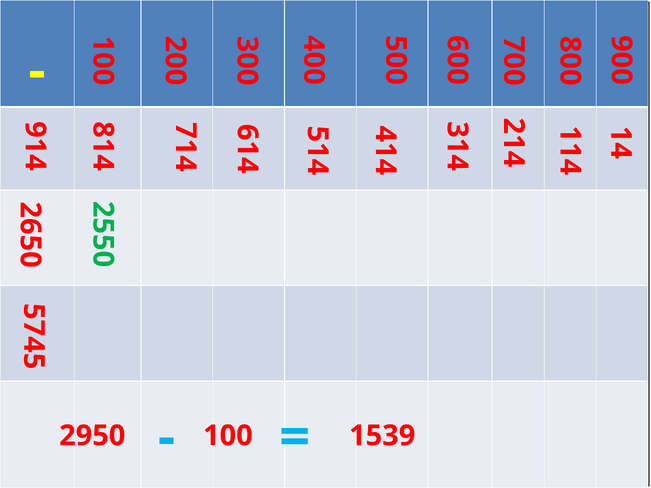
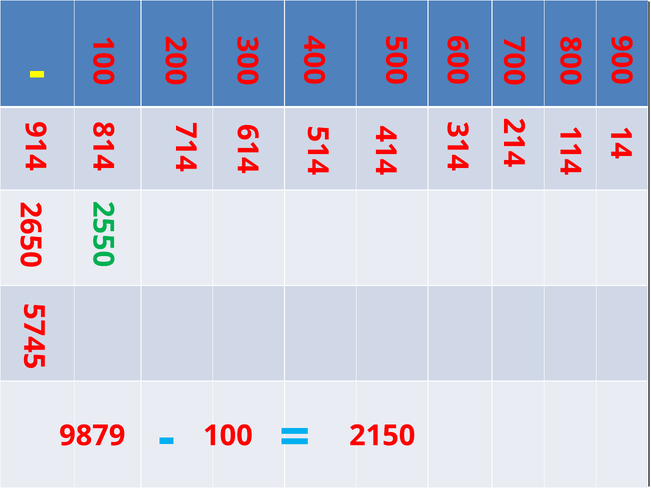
2950: 2950 -> 9879
1539: 1539 -> 2150
